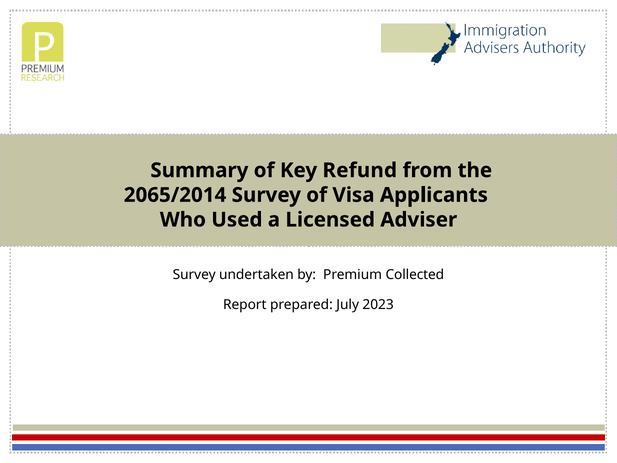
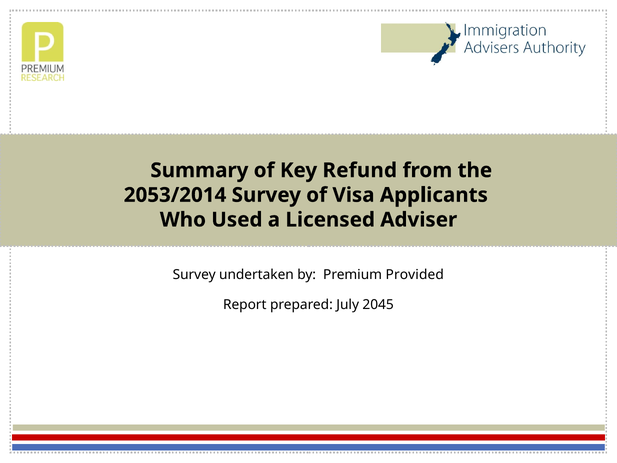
2065/2014: 2065/2014 -> 2053/2014
Collected: Collected -> Provided
2023: 2023 -> 2045
